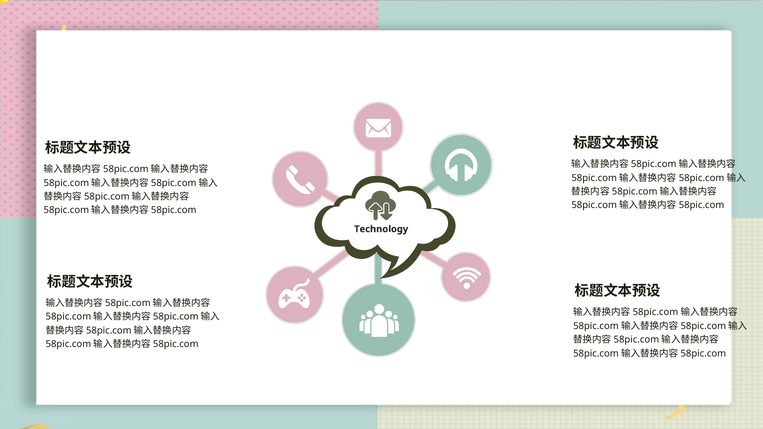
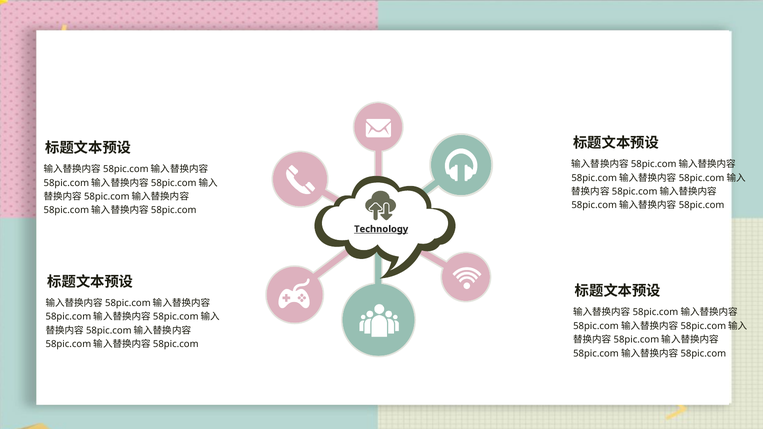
Technology underline: none -> present
